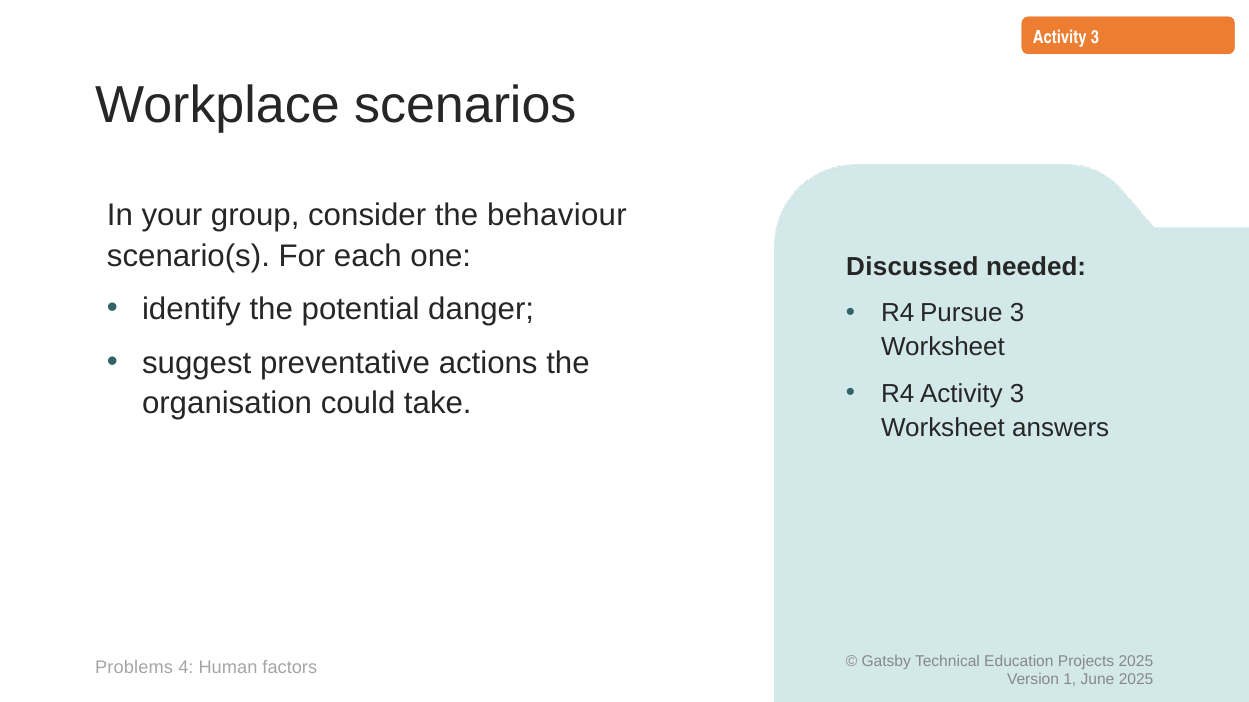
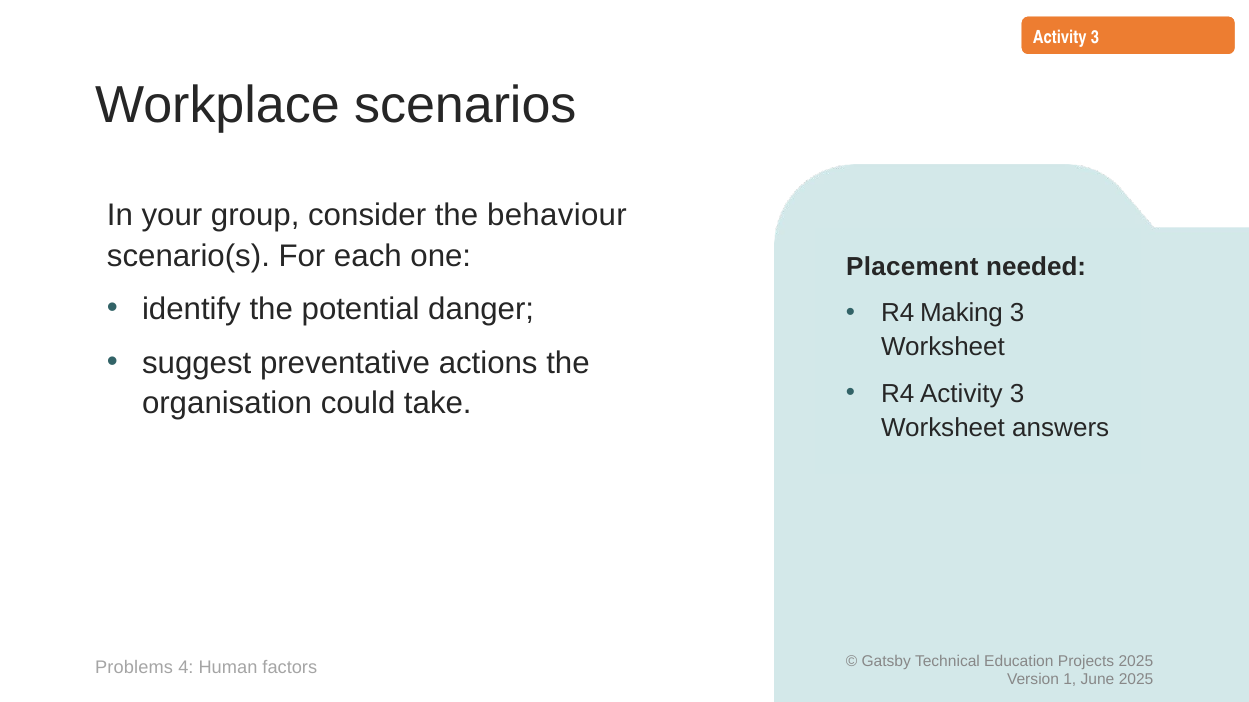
Discussed: Discussed -> Placement
Pursue: Pursue -> Making
